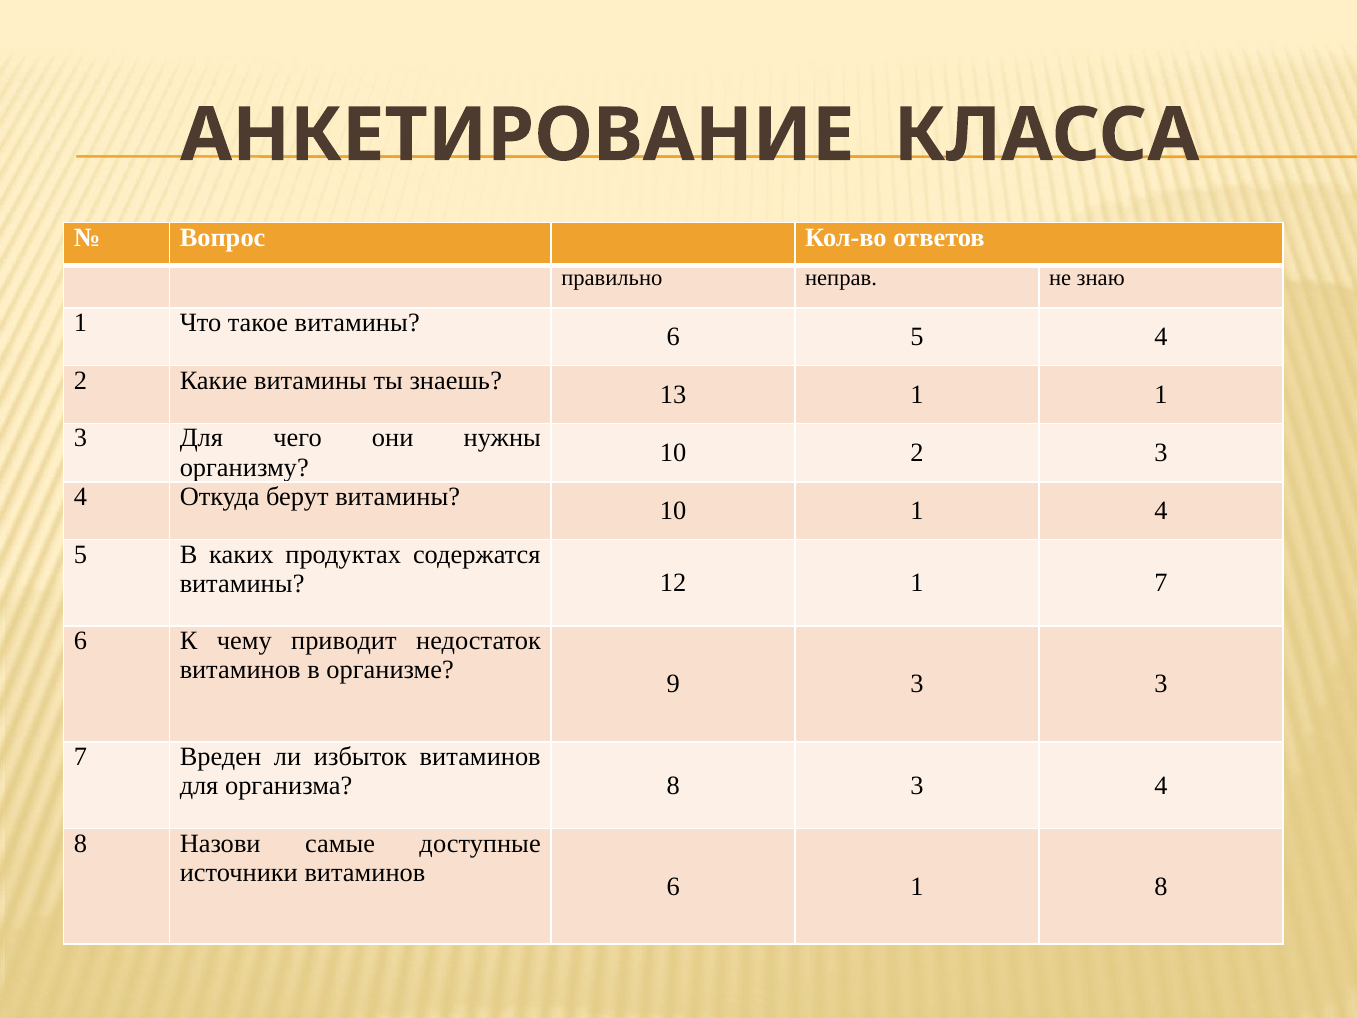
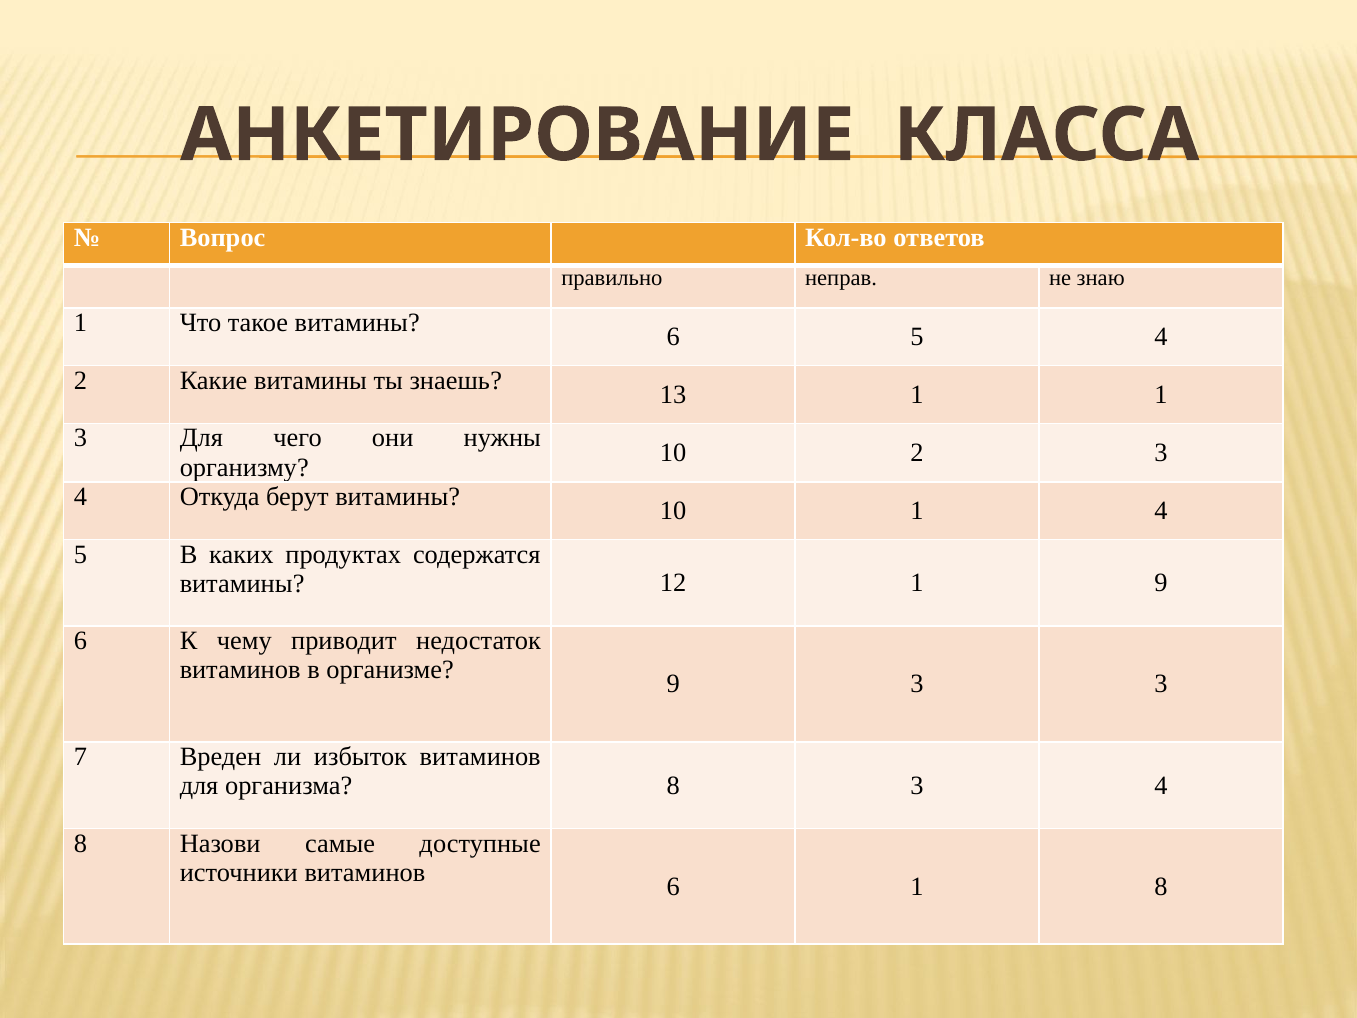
1 7: 7 -> 9
